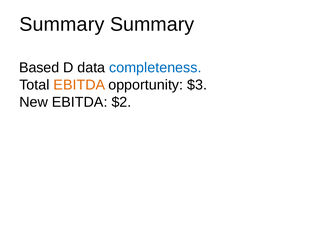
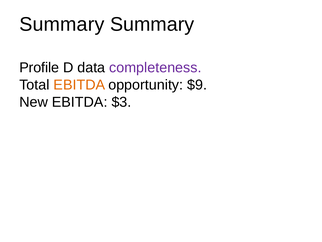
Based: Based -> Profile
completeness colour: blue -> purple
$3: $3 -> $9
$2: $2 -> $3
